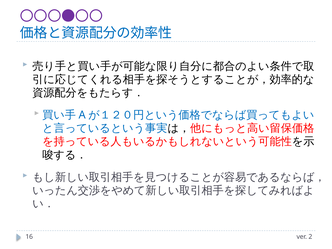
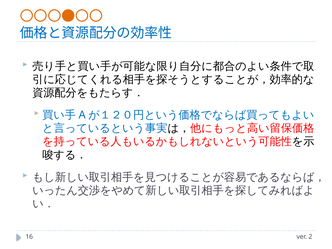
〇〇〇●〇〇 colour: purple -> orange
